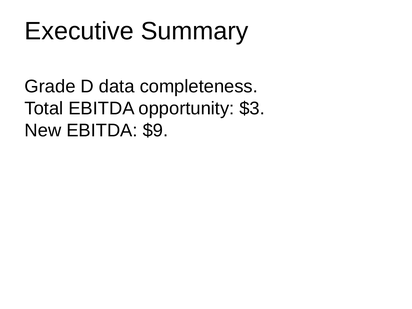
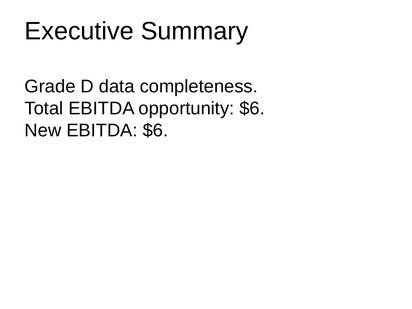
opportunity $3: $3 -> $6
EBITDA $9: $9 -> $6
